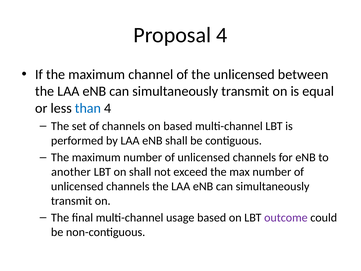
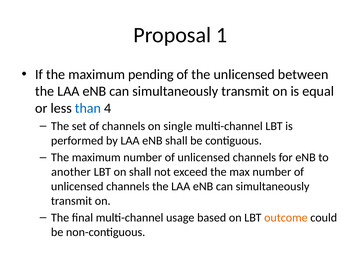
Proposal 4: 4 -> 1
channel: channel -> pending
on based: based -> single
outcome colour: purple -> orange
